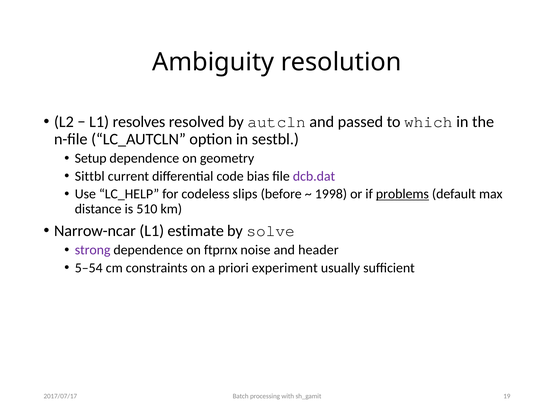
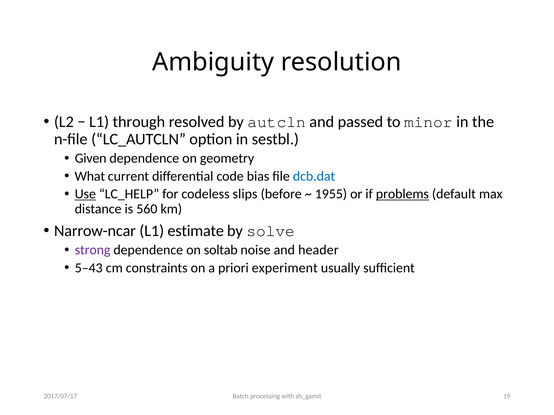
resolves: resolves -> through
which: which -> minor
Setup: Setup -> Given
Sittbl: Sittbl -> What
dcb.dat colour: purple -> blue
Use underline: none -> present
1998: 1998 -> 1955
510: 510 -> 560
ftprnx: ftprnx -> soltab
5–54: 5–54 -> 5–43
